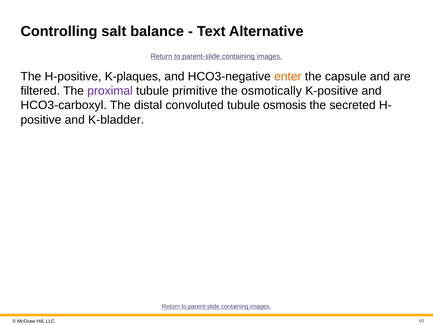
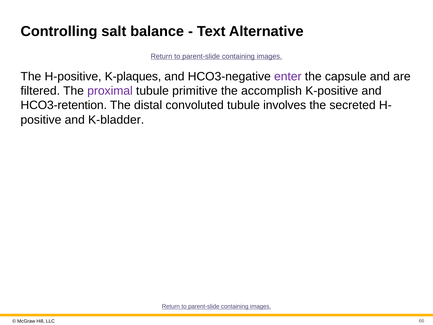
enter colour: orange -> purple
osmotically: osmotically -> accomplish
HCO3-carboxyl: HCO3-carboxyl -> HCO3-retention
osmosis: osmosis -> involves
